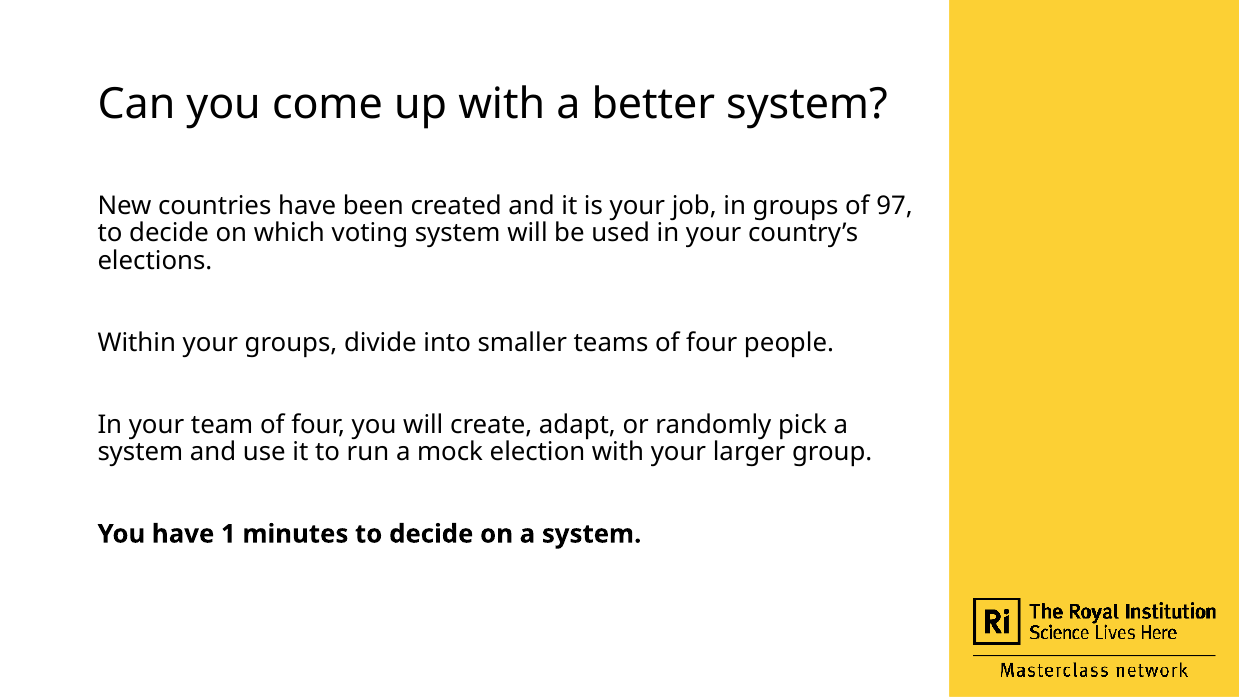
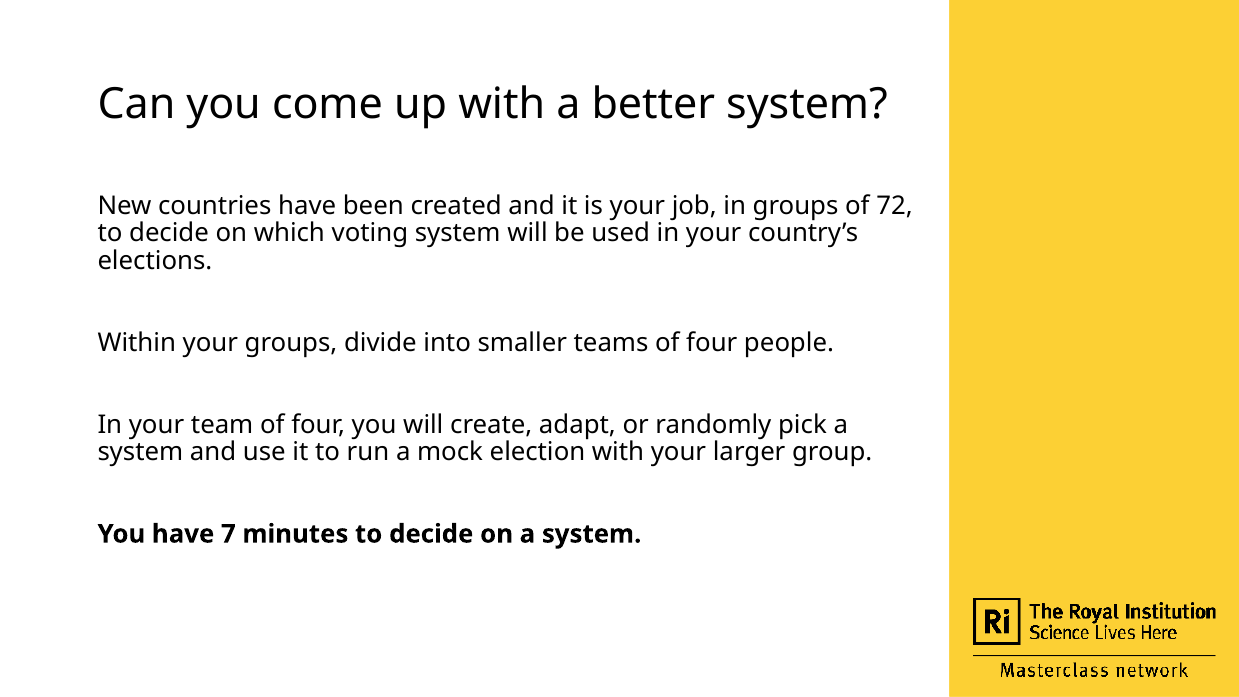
97: 97 -> 72
1: 1 -> 7
